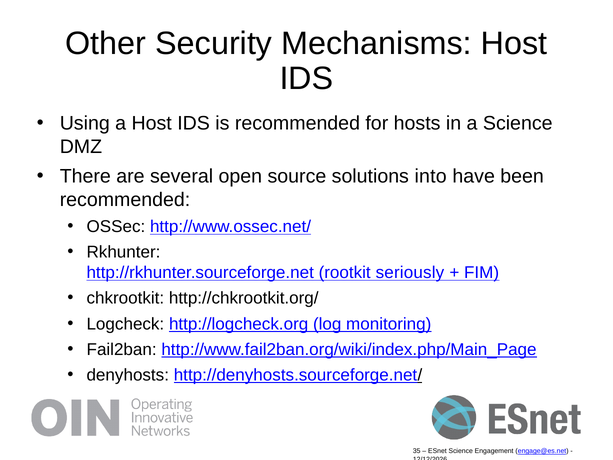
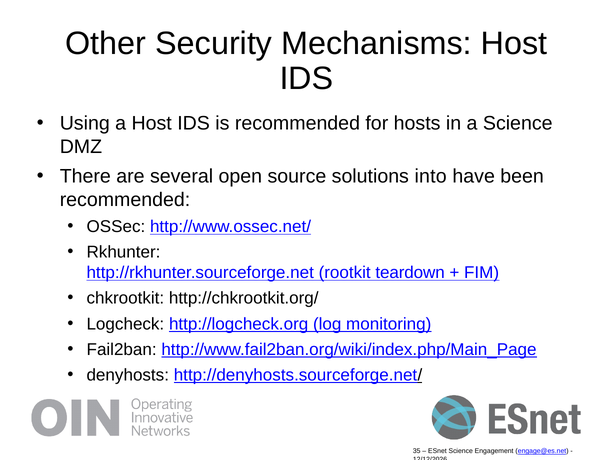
seriously: seriously -> teardown
